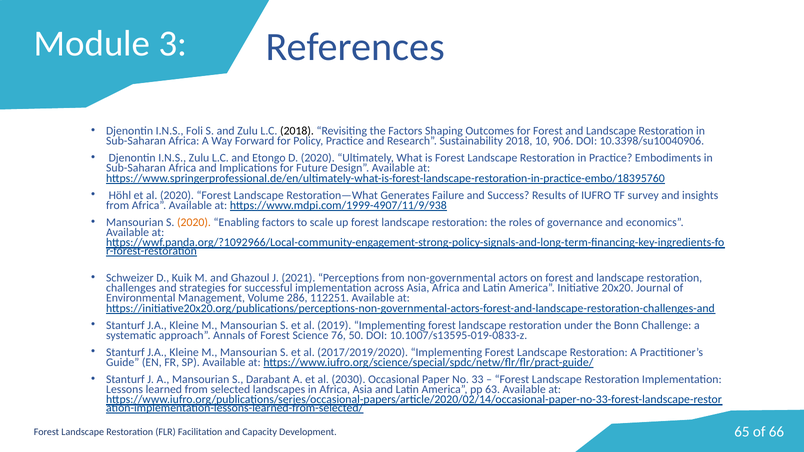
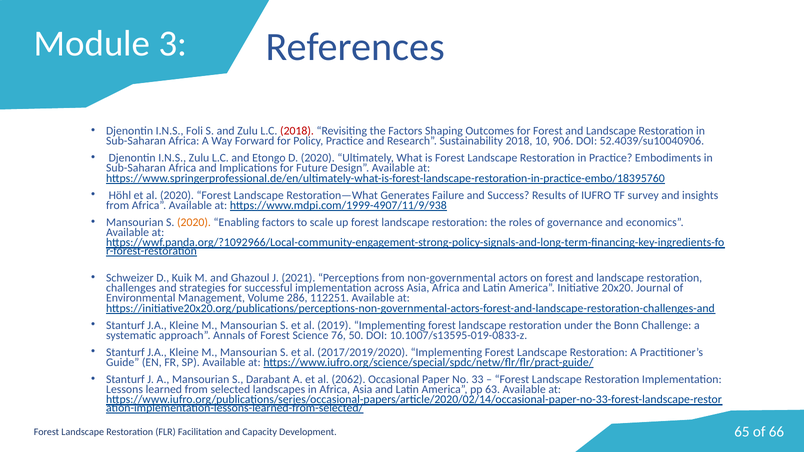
2018 at (297, 131) colour: black -> red
10.3398/su10040906: 10.3398/su10040906 -> 52.4039/su10040906
2030: 2030 -> 2062
